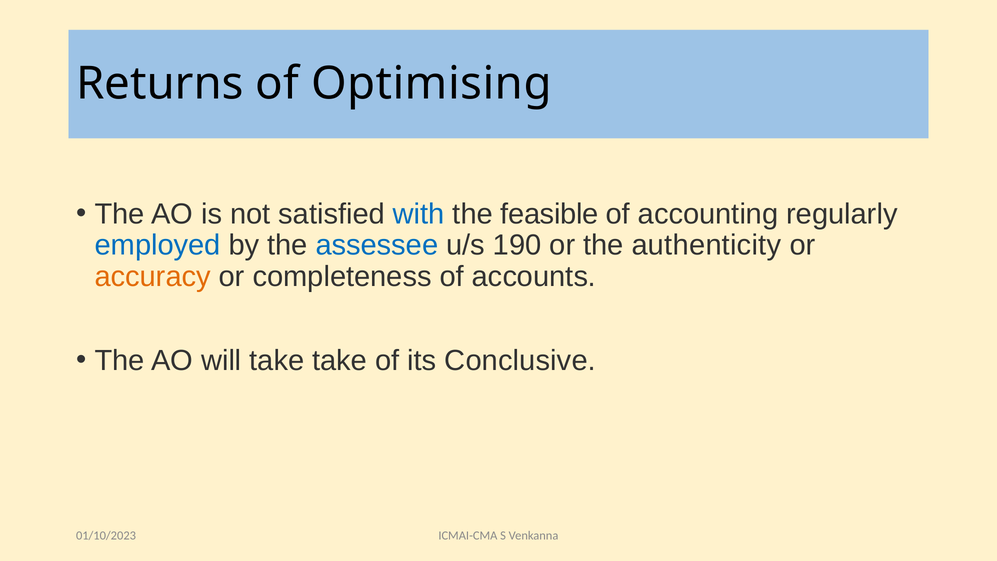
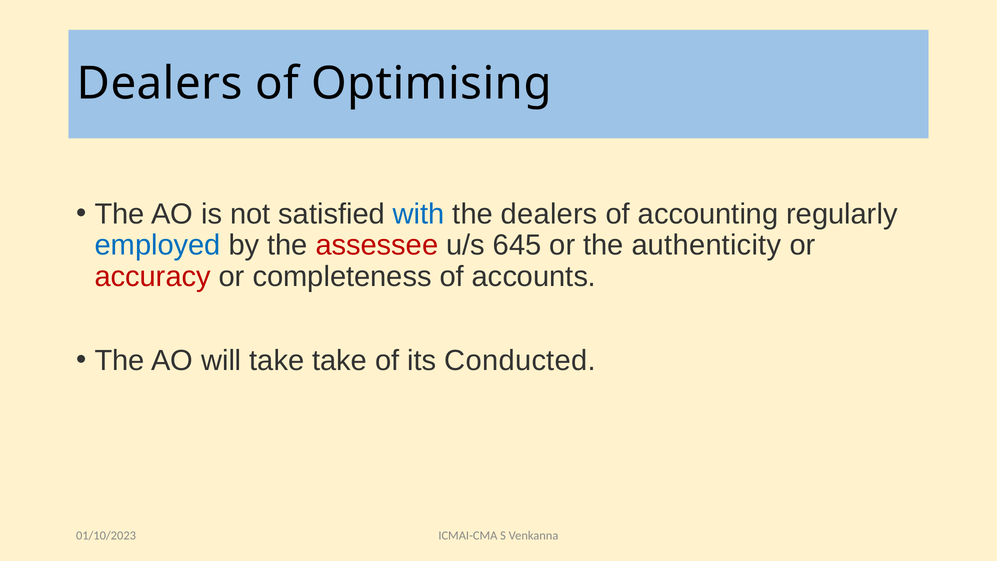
Returns at (160, 84): Returns -> Dealers
the feasible: feasible -> dealers
assessee colour: blue -> red
190: 190 -> 645
accuracy colour: orange -> red
Conclusive: Conclusive -> Conducted
